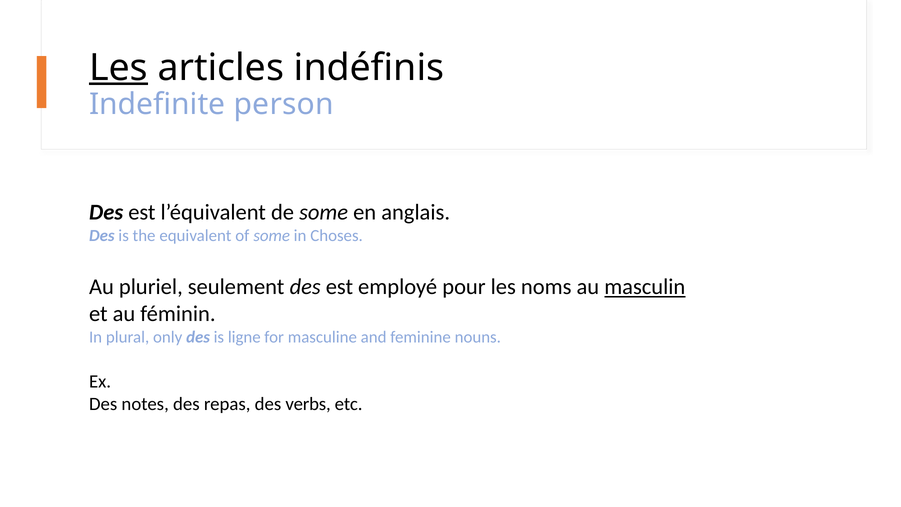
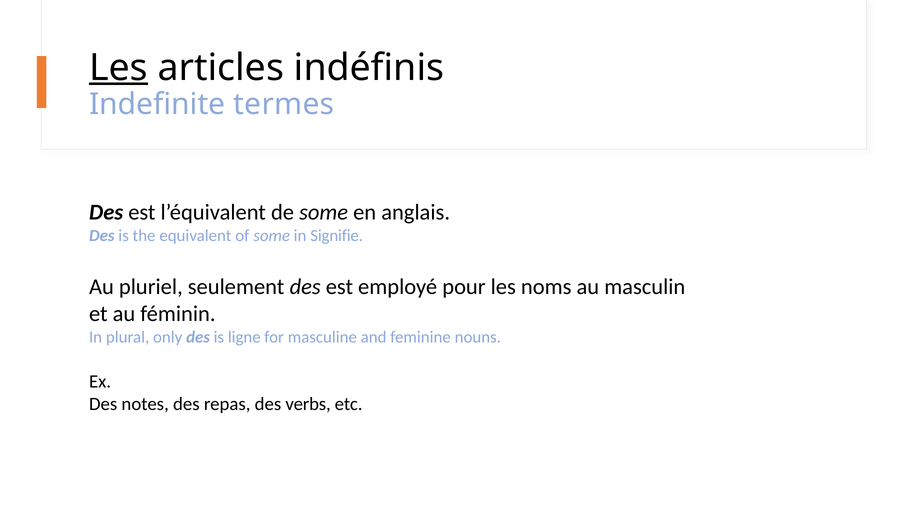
person: person -> termes
Choses: Choses -> Signifie
masculin underline: present -> none
